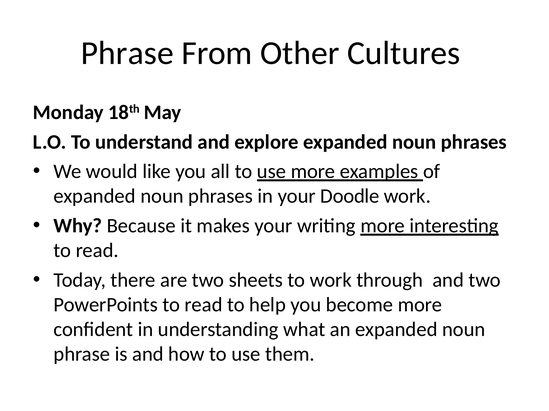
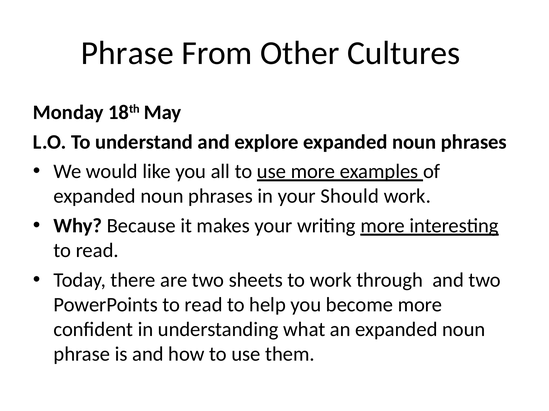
Doodle: Doodle -> Should
